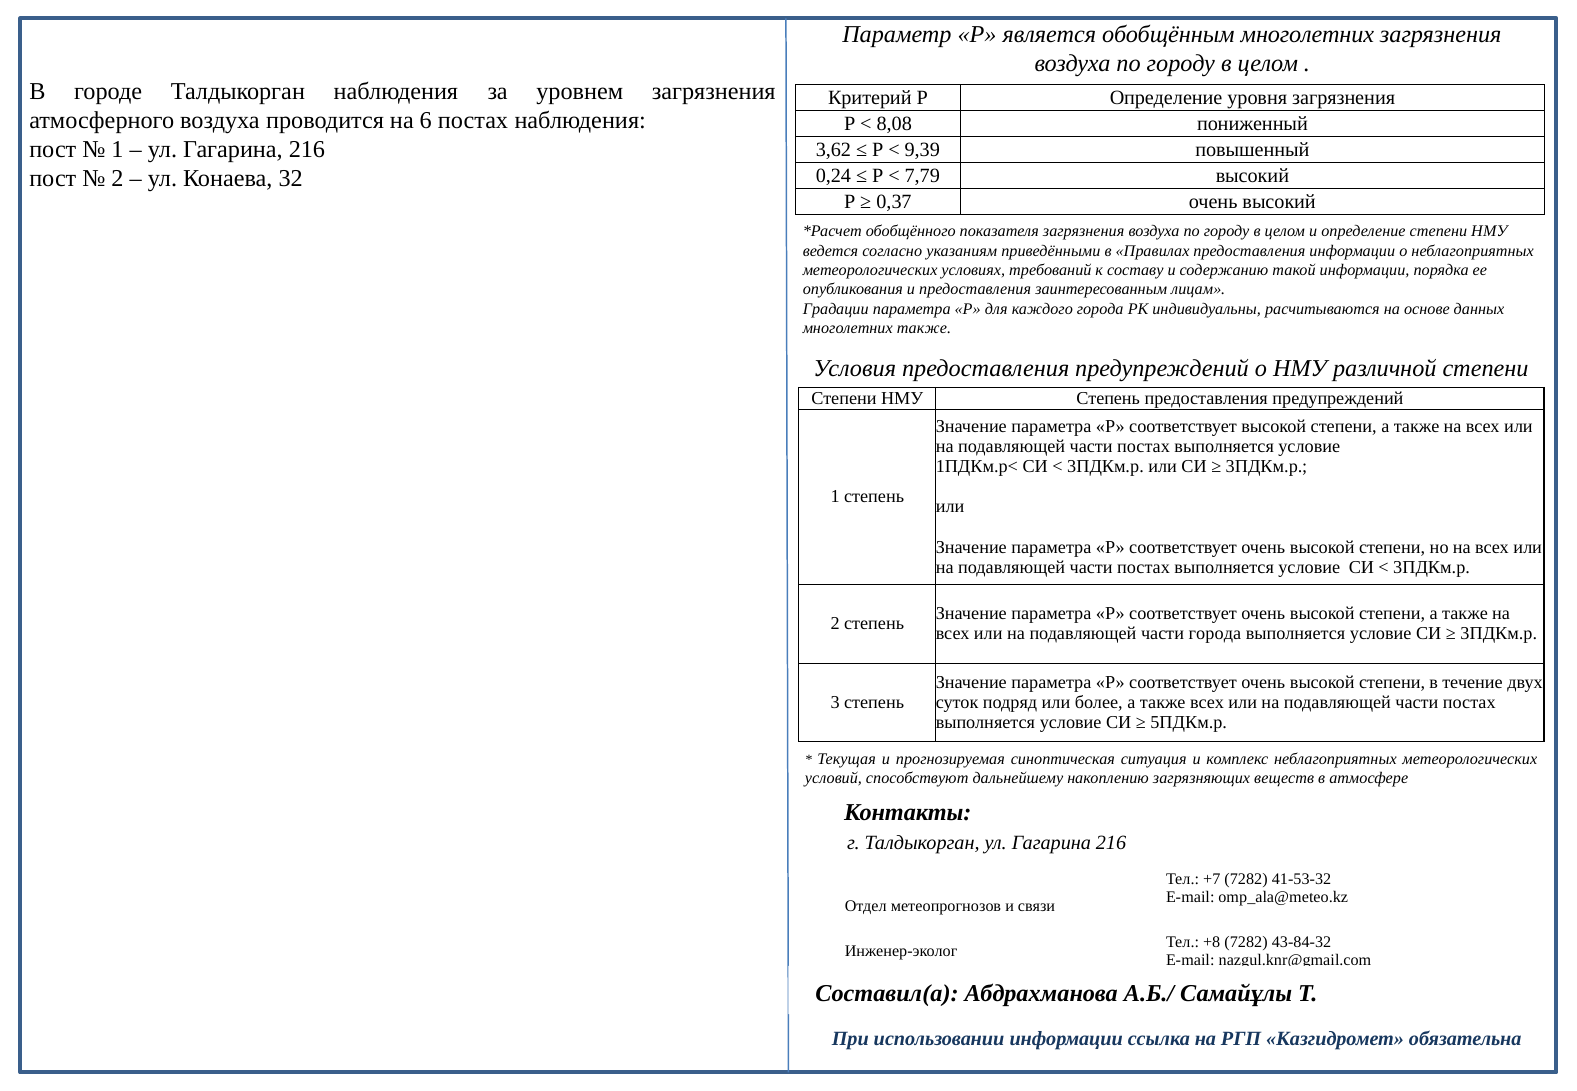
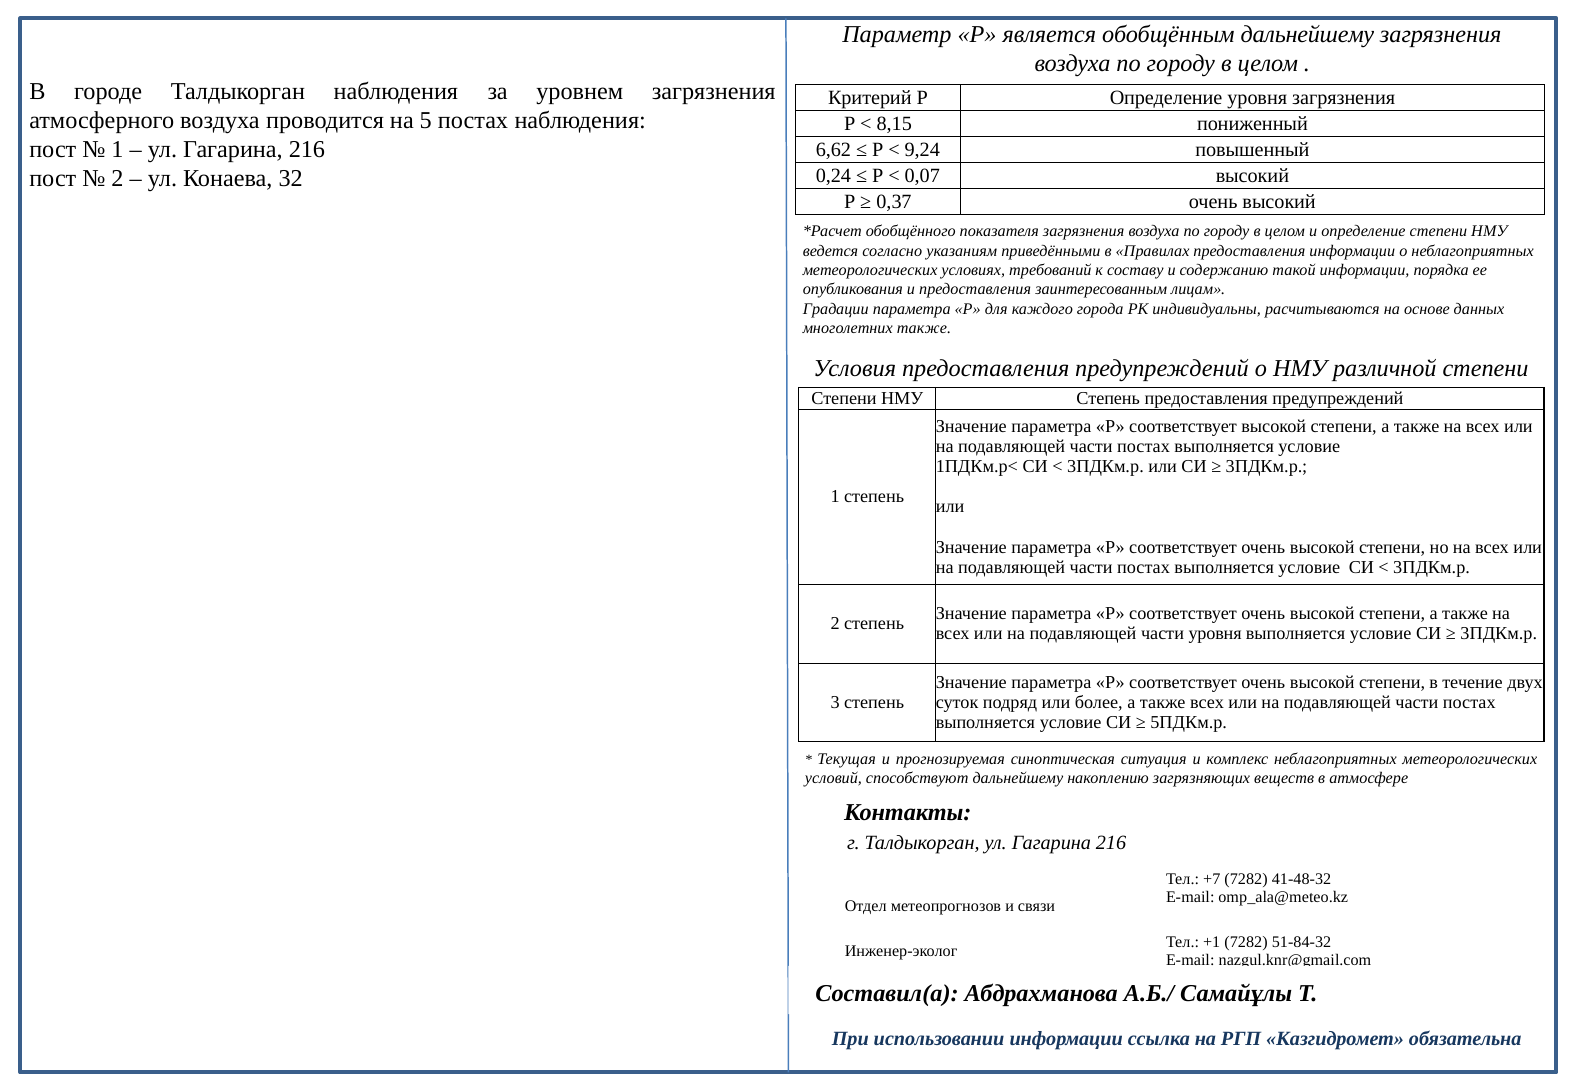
обобщённым многолетних: многолетних -> дальнейшему
6: 6 -> 5
8,08: 8,08 -> 8,15
3,62: 3,62 -> 6,62
9,39: 9,39 -> 9,24
7,79: 7,79 -> 0,07
части города: города -> уровня
41-53-32: 41-53-32 -> 41-48-32
+8: +8 -> +1
43-84-32: 43-84-32 -> 51-84-32
